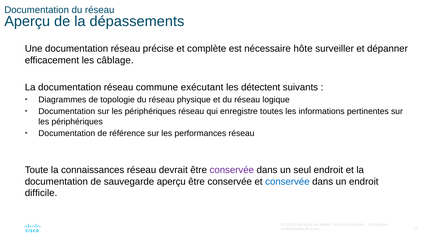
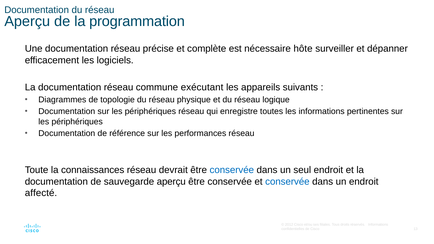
dépassements: dépassements -> programmation
câblage: câblage -> logiciels
détectent: détectent -> appareils
conservée at (232, 170) colour: purple -> blue
difficile: difficile -> affecté
